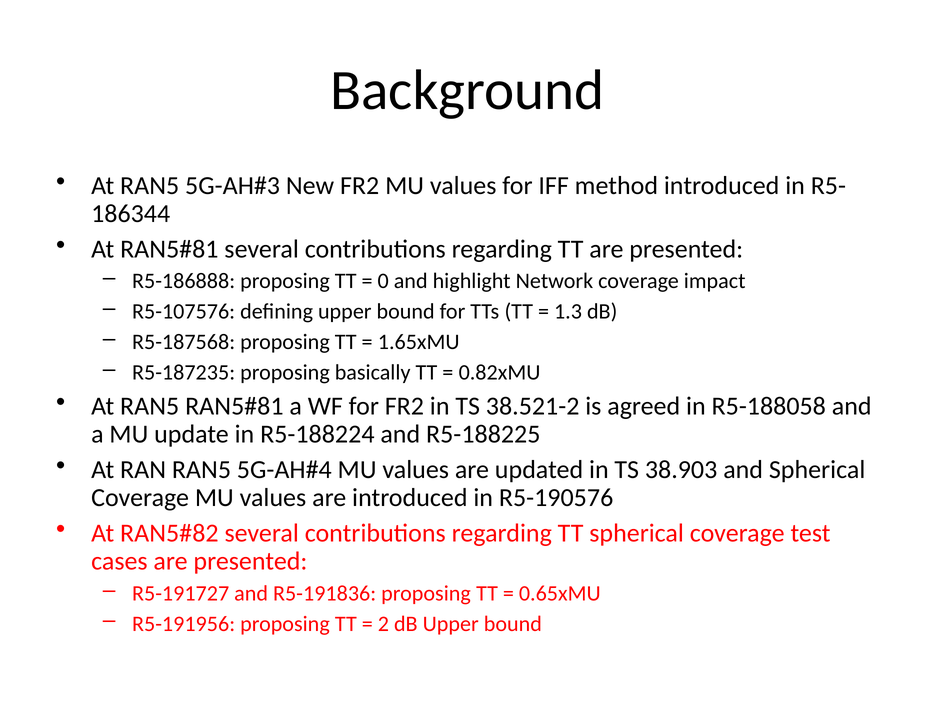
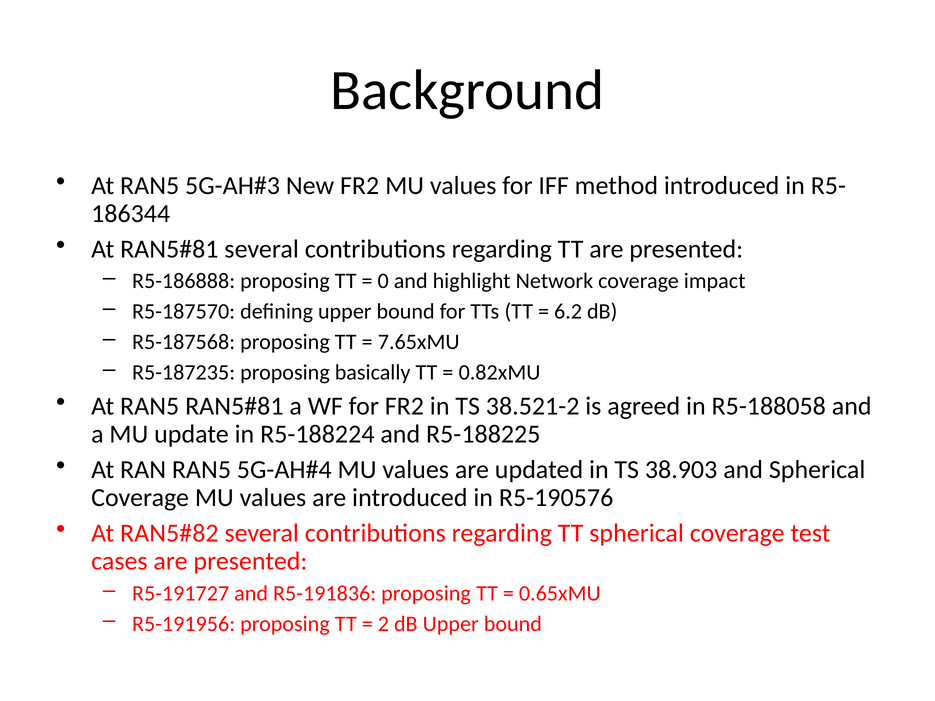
R5-107576: R5-107576 -> R5-187570
1.3: 1.3 -> 6.2
1.65xMU: 1.65xMU -> 7.65xMU
